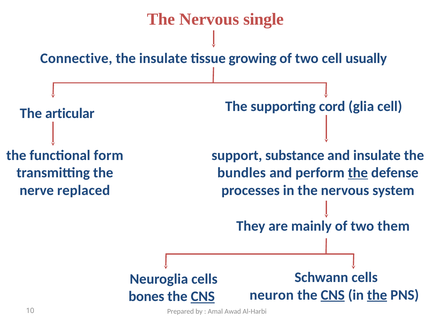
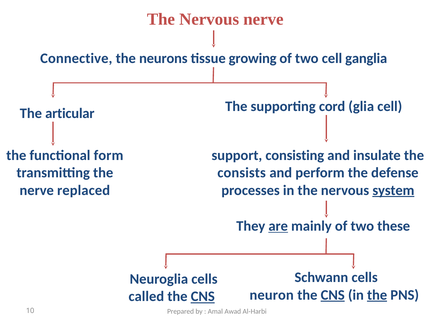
Nervous single: single -> nerve
the insulate: insulate -> neurons
usually: usually -> ganglia
substance: substance -> consisting
bundles: bundles -> consists
the at (358, 173) underline: present -> none
system underline: none -> present
are underline: none -> present
them: them -> these
bones: bones -> called
